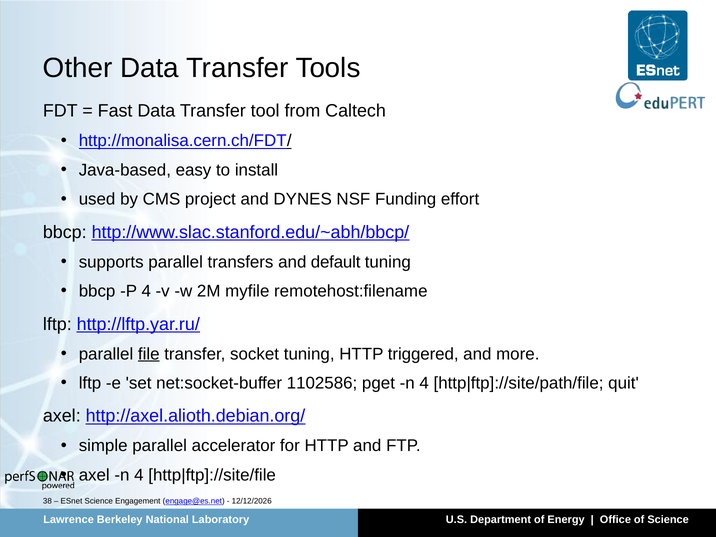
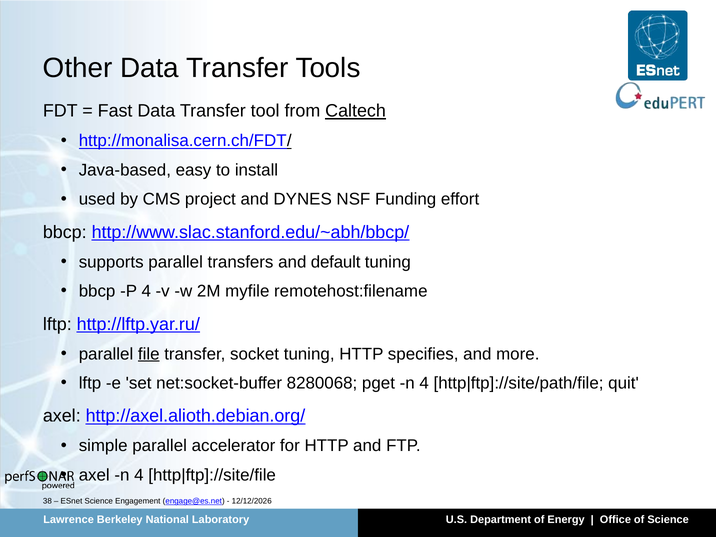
Caltech underline: none -> present
triggered: triggered -> specifies
1102586: 1102586 -> 8280068
